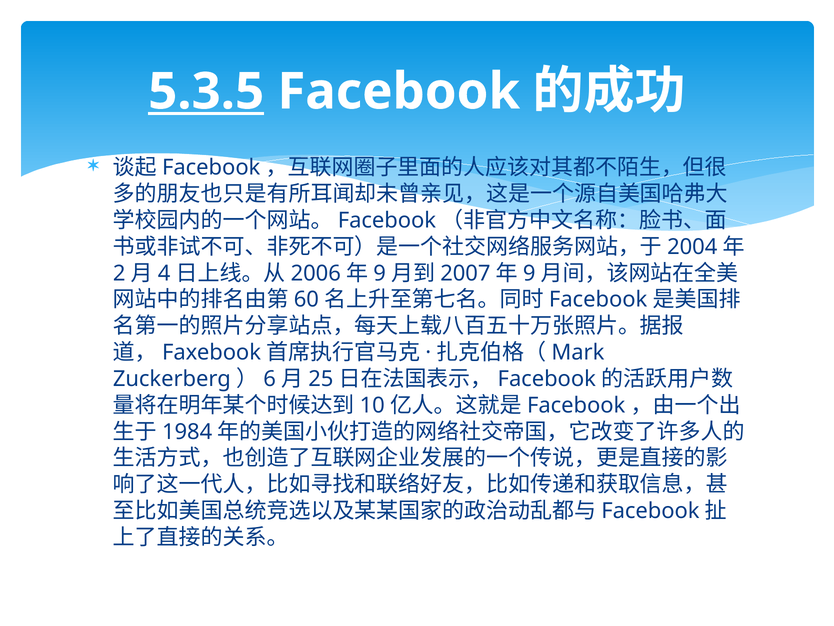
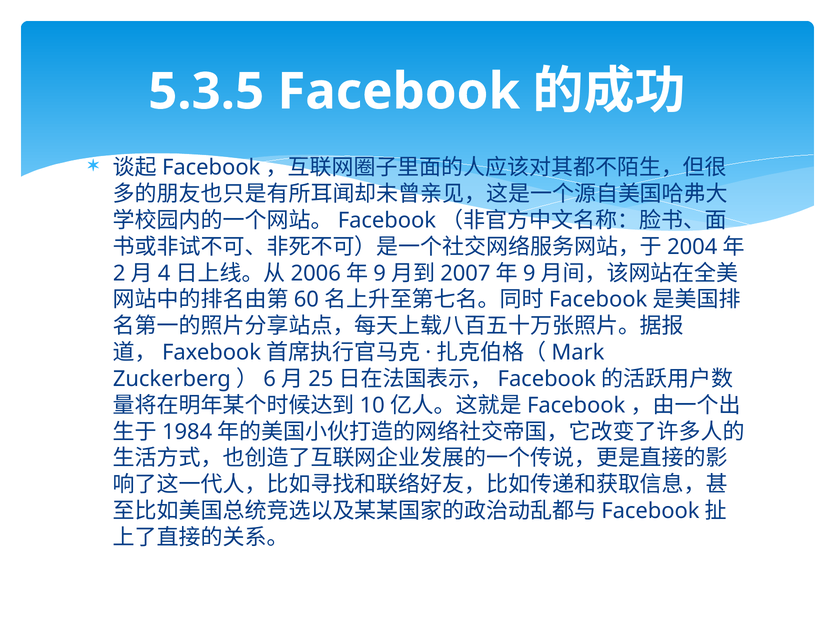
5.3.5 underline: present -> none
